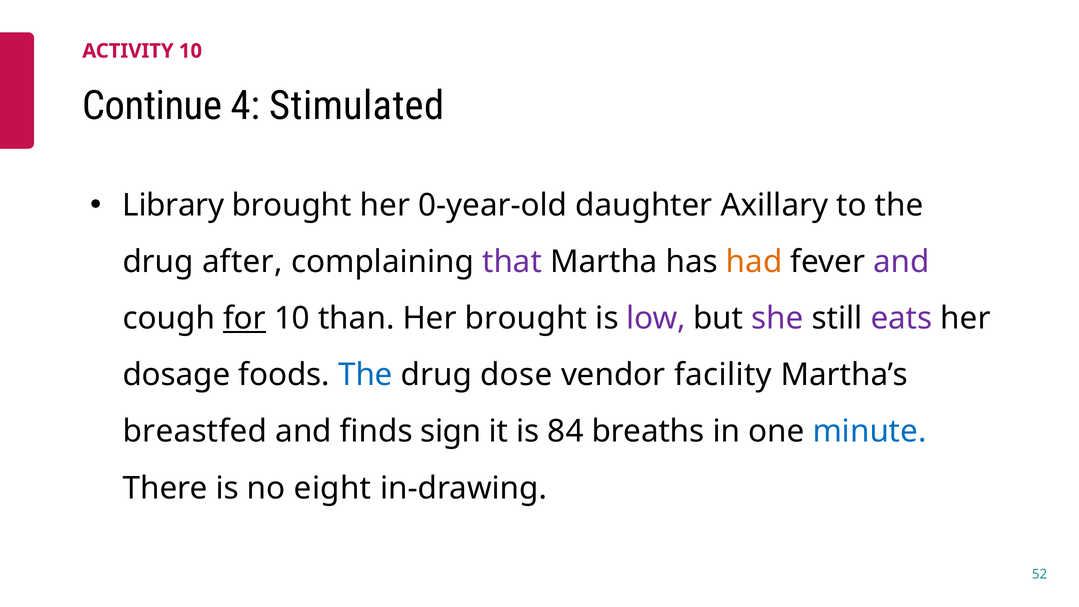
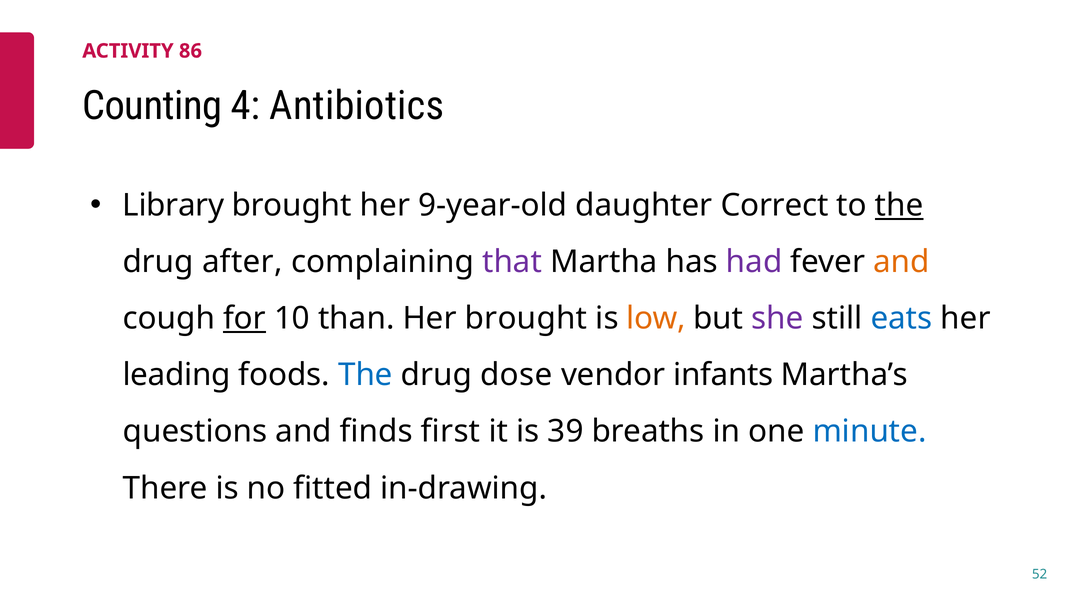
ACTIVITY 10: 10 -> 86
Continue: Continue -> Counting
Stimulated: Stimulated -> Antibiotics
0-year-old: 0-year-old -> 9-year-old
Axillary: Axillary -> Correct
the at (899, 205) underline: none -> present
had colour: orange -> purple
and at (901, 262) colour: purple -> orange
low colour: purple -> orange
eats colour: purple -> blue
dosage: dosage -> leading
facility: facility -> infants
breastfed: breastfed -> questions
sign: sign -> first
84: 84 -> 39
eight: eight -> fitted
